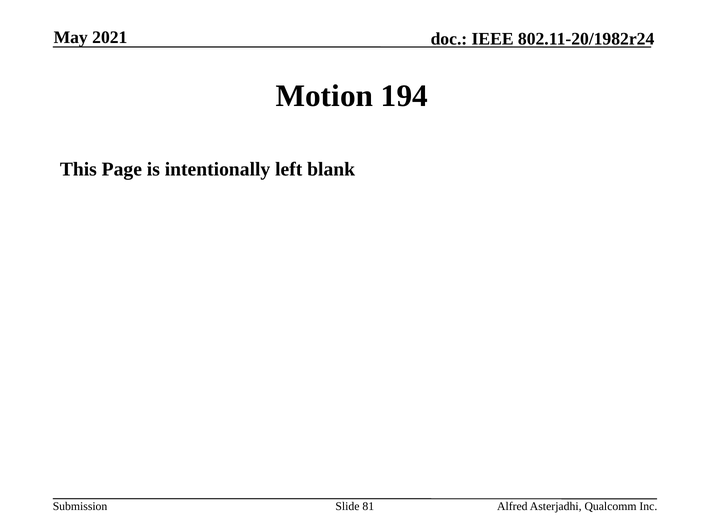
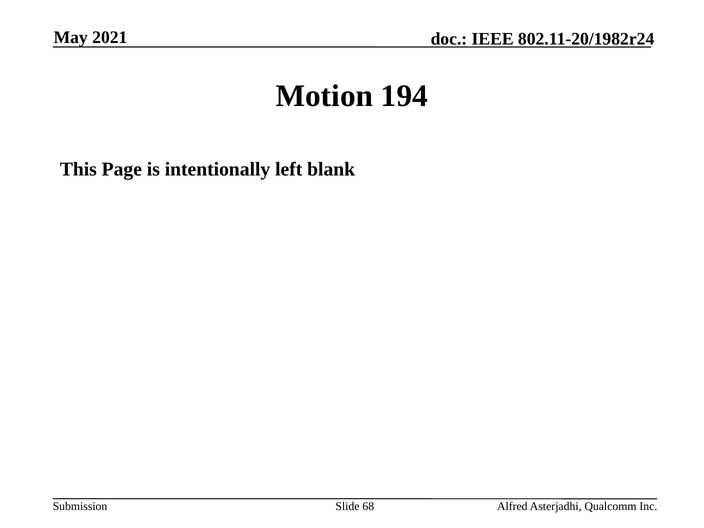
81: 81 -> 68
